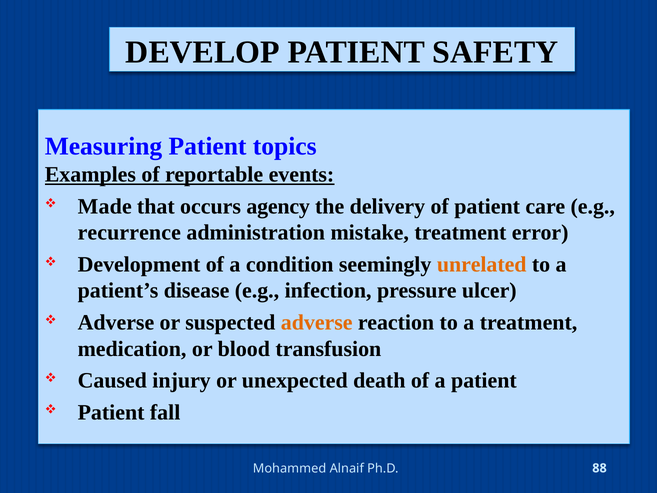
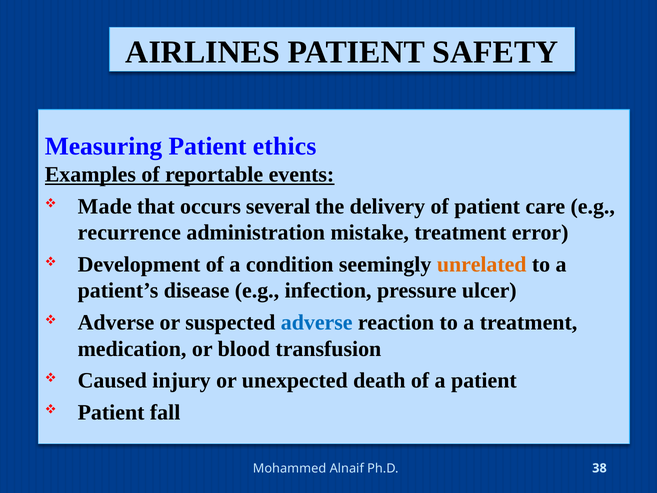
DEVELOP: DEVELOP -> AIRLINES
topics: topics -> ethics
agency: agency -> several
adverse at (317, 322) colour: orange -> blue
88: 88 -> 38
